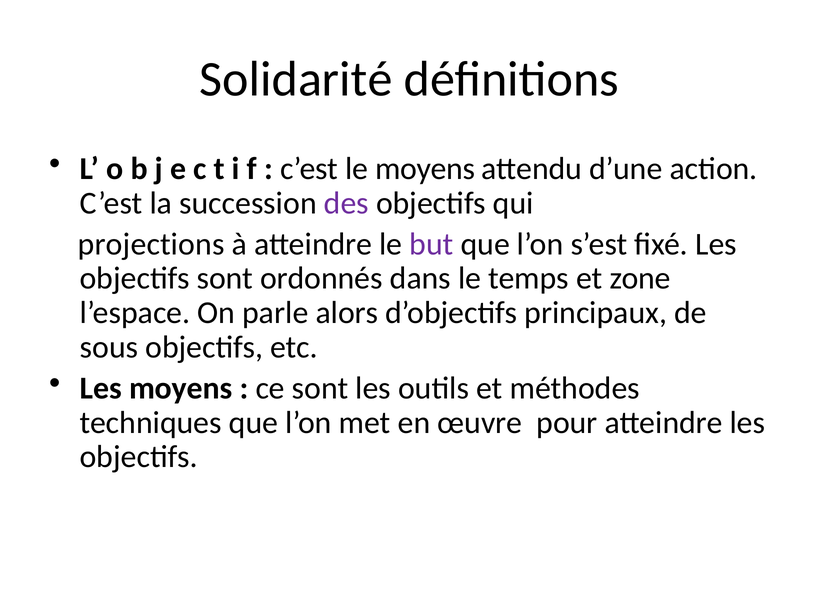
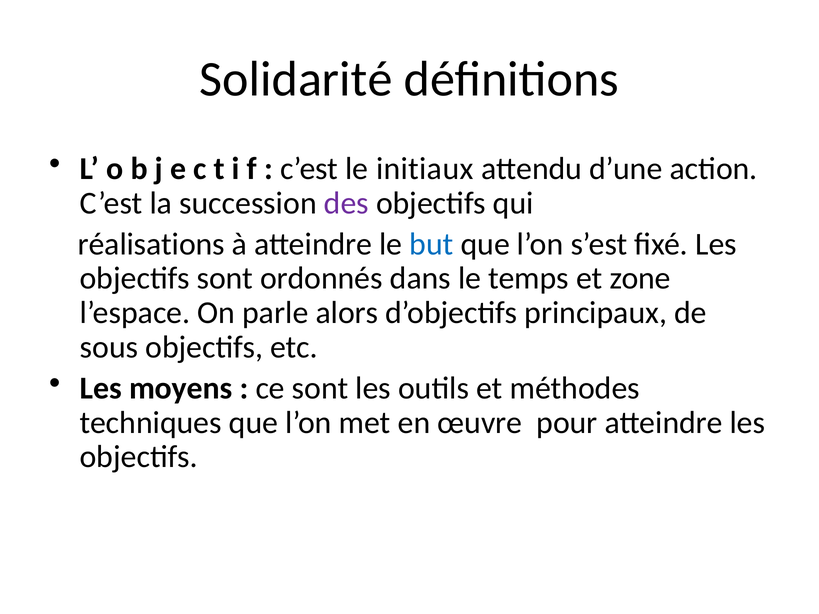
le moyens: moyens -> initiaux
projections: projections -> réalisations
but colour: purple -> blue
